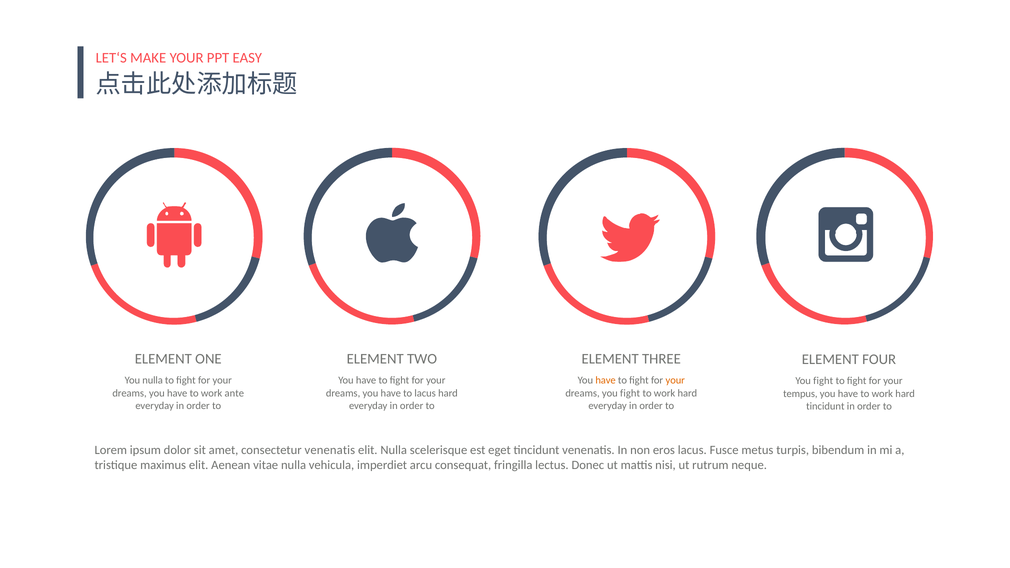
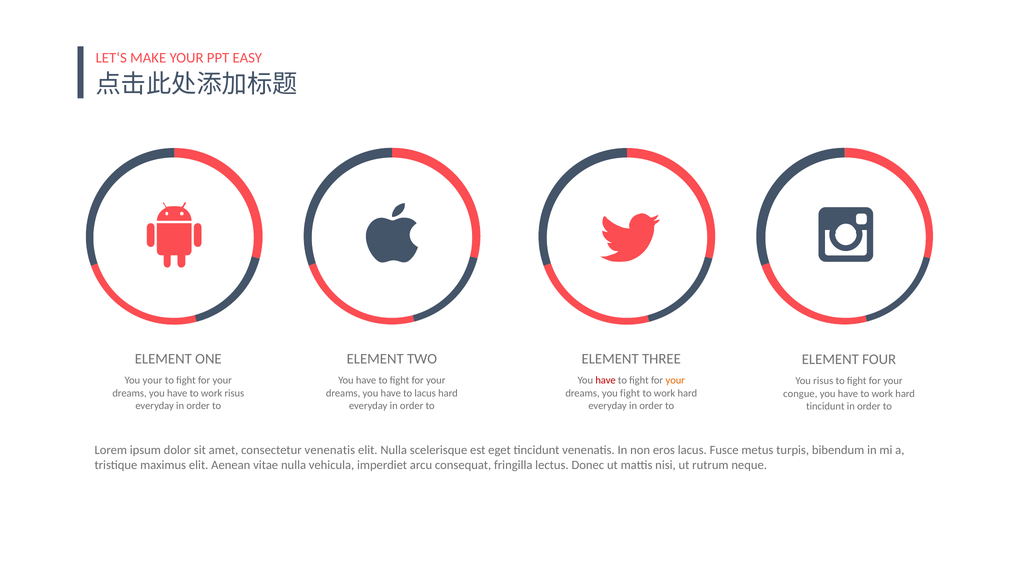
You nulla: nulla -> your
have at (606, 381) colour: orange -> red
fight at (823, 381): fight -> risus
work ante: ante -> risus
tempus: tempus -> congue
